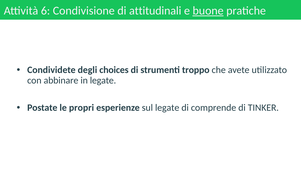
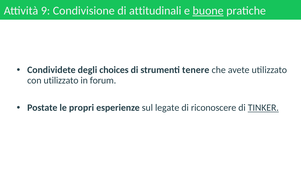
6: 6 -> 9
troppo: troppo -> tenere
con abbinare: abbinare -> utilizzato
in legate: legate -> forum
comprende: comprende -> riconoscere
TINKER underline: none -> present
